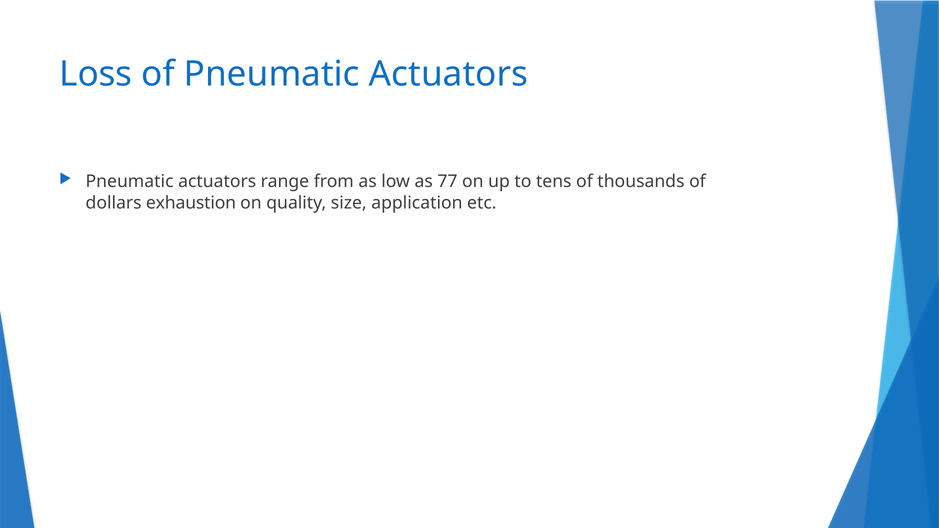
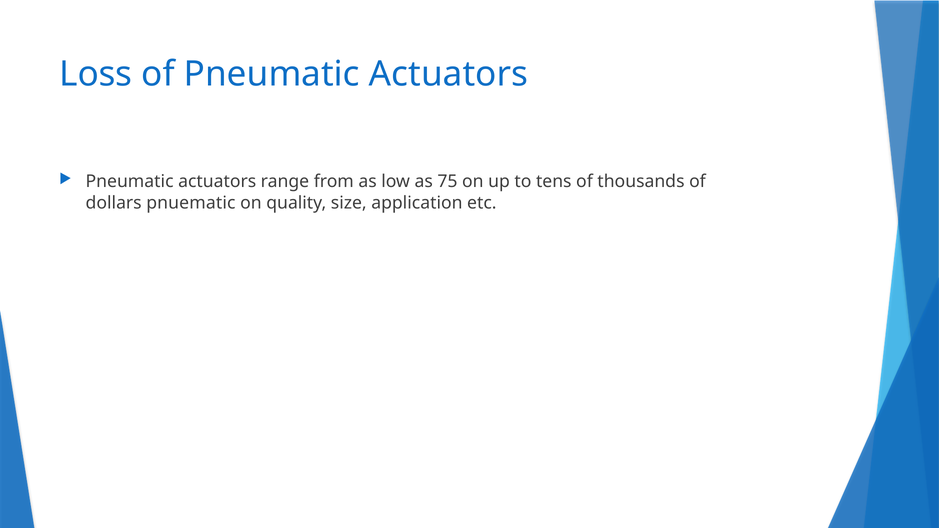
77: 77 -> 75
exhaustion: exhaustion -> pnuematic
